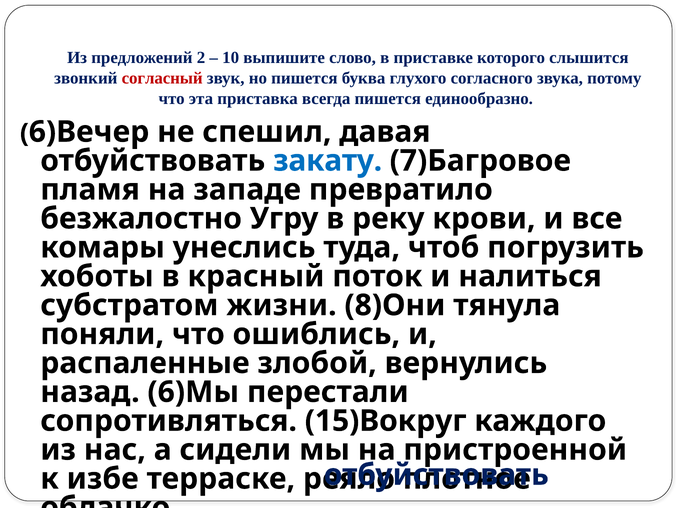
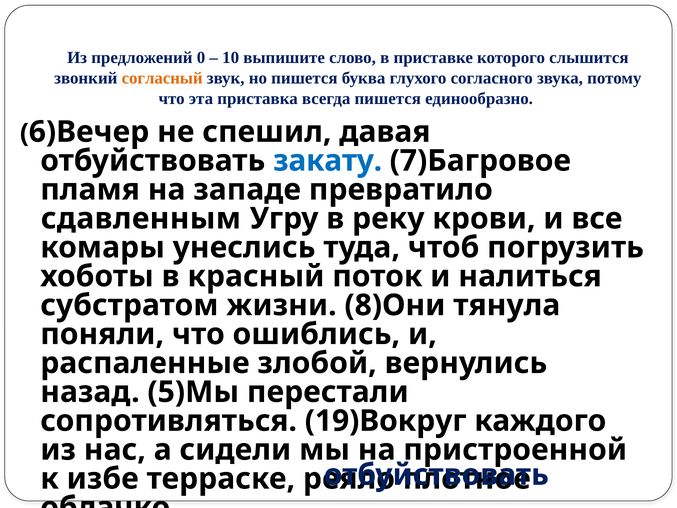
2: 2 -> 0
согласный colour: red -> orange
безжалостно: безжалостно -> сдавленным
6)Мы: 6)Мы -> 5)Мы
15)Вокруг: 15)Вокруг -> 19)Вокруг
